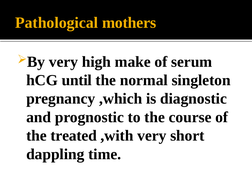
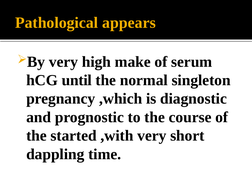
mothers: mothers -> appears
treated: treated -> started
